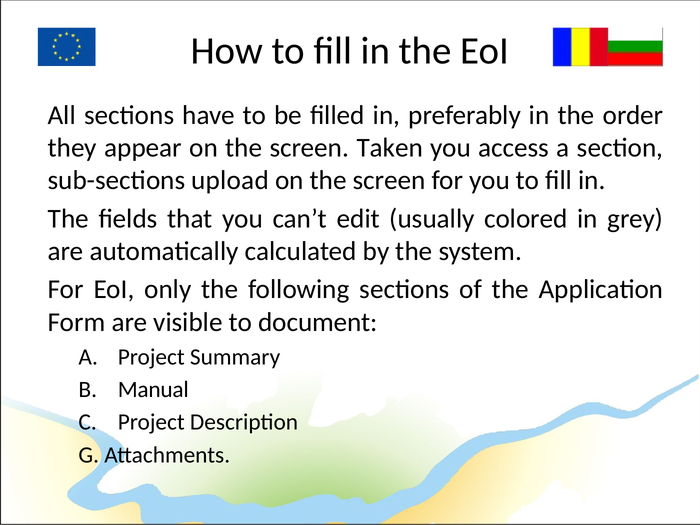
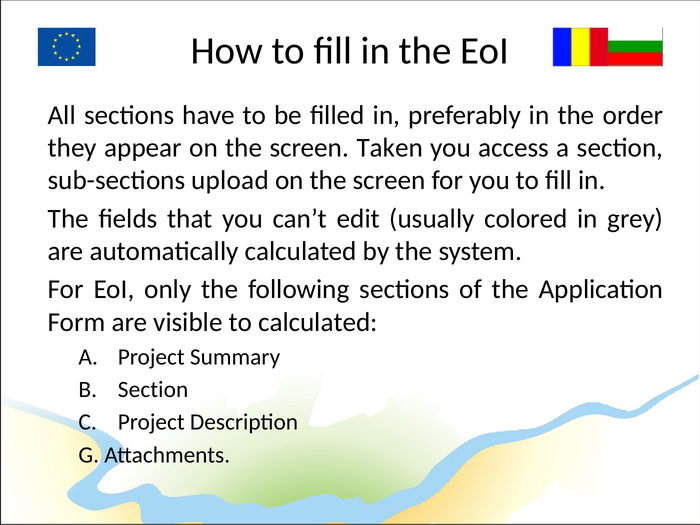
to document: document -> calculated
Manual at (153, 390): Manual -> Section
